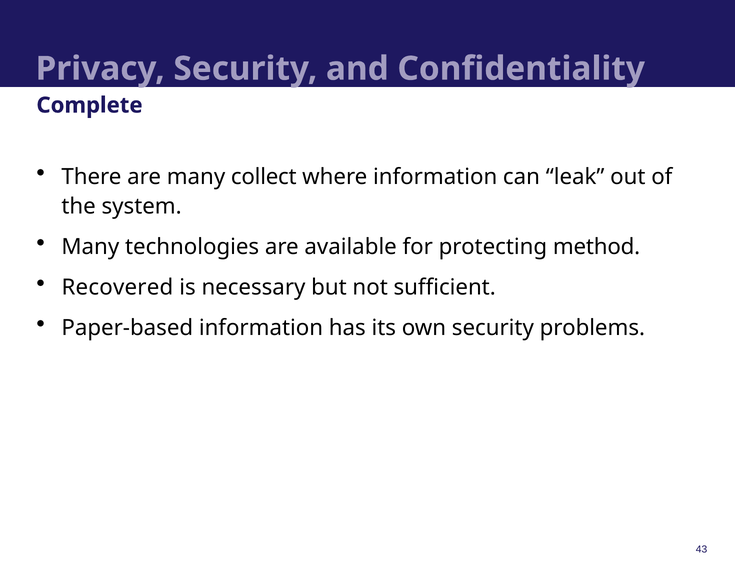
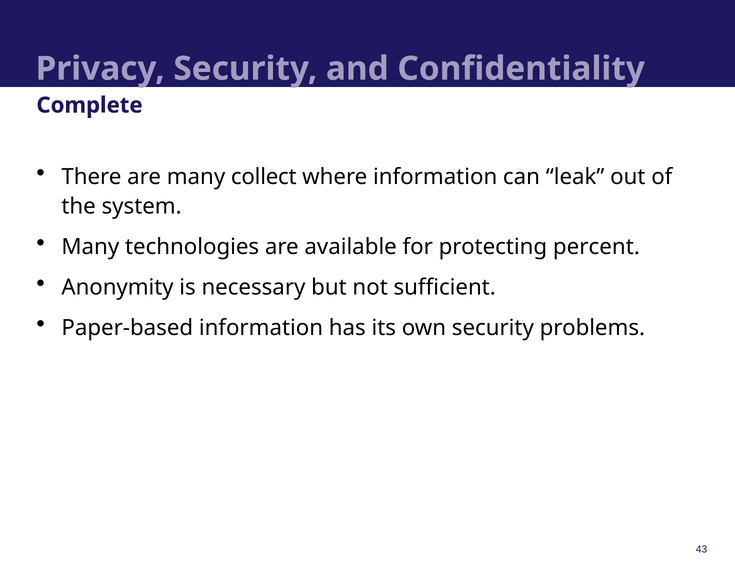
method: method -> percent
Recovered: Recovered -> Anonymity
